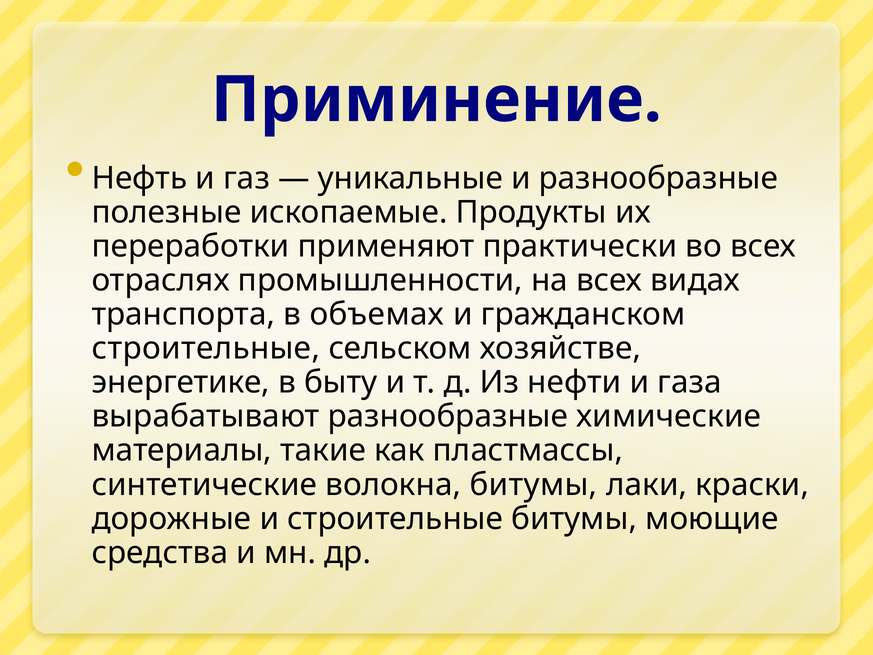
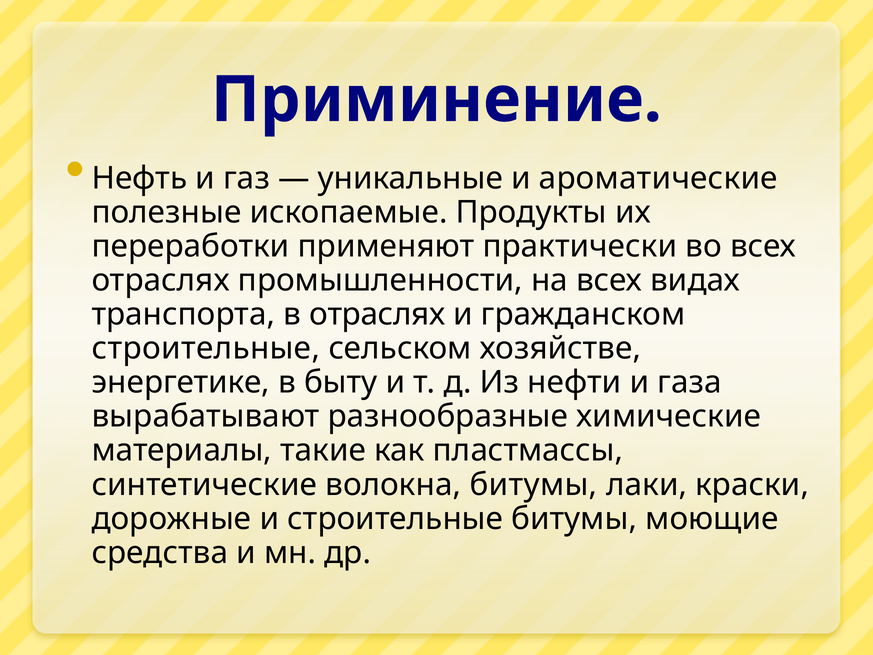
и разнообразные: разнообразные -> ароматические
в объемах: объемах -> отраслях
